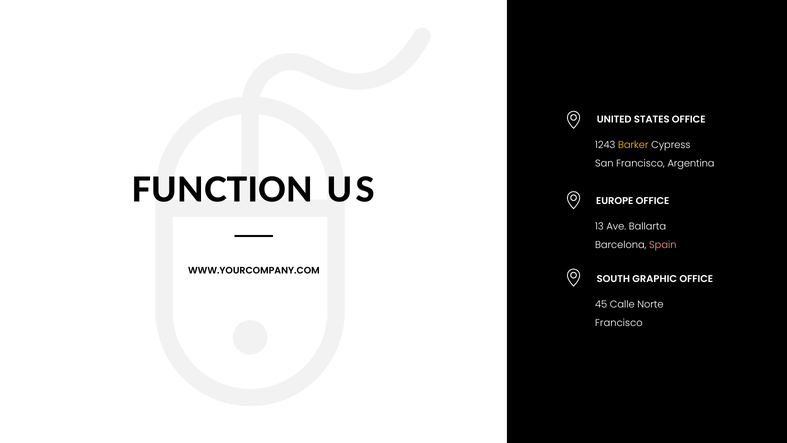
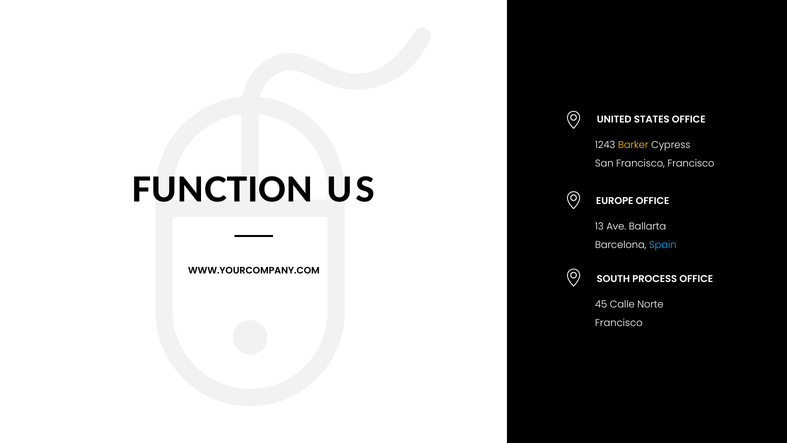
Francisco Argentina: Argentina -> Francisco
Spain colour: pink -> light blue
GRAPHIC: GRAPHIC -> PROCESS
